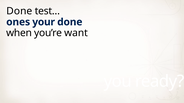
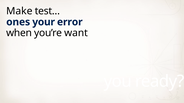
Done at (19, 11): Done -> Make
your done: done -> error
